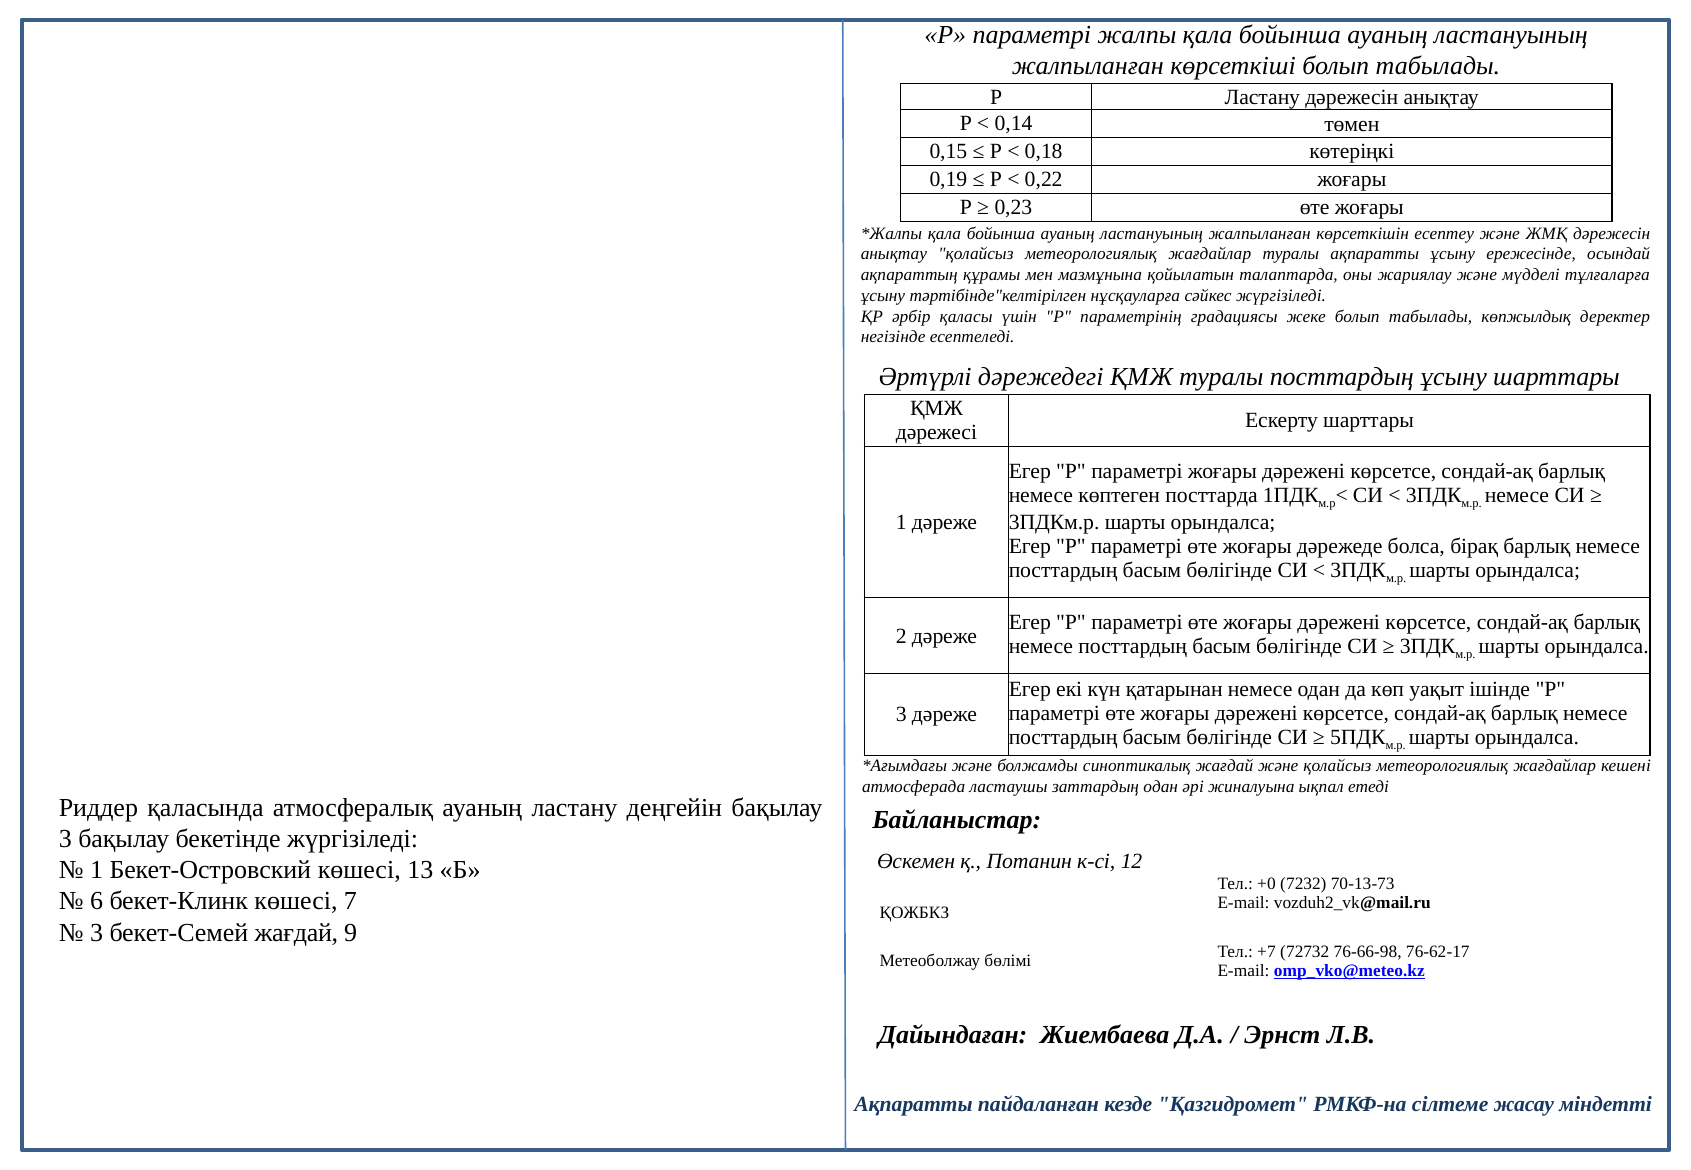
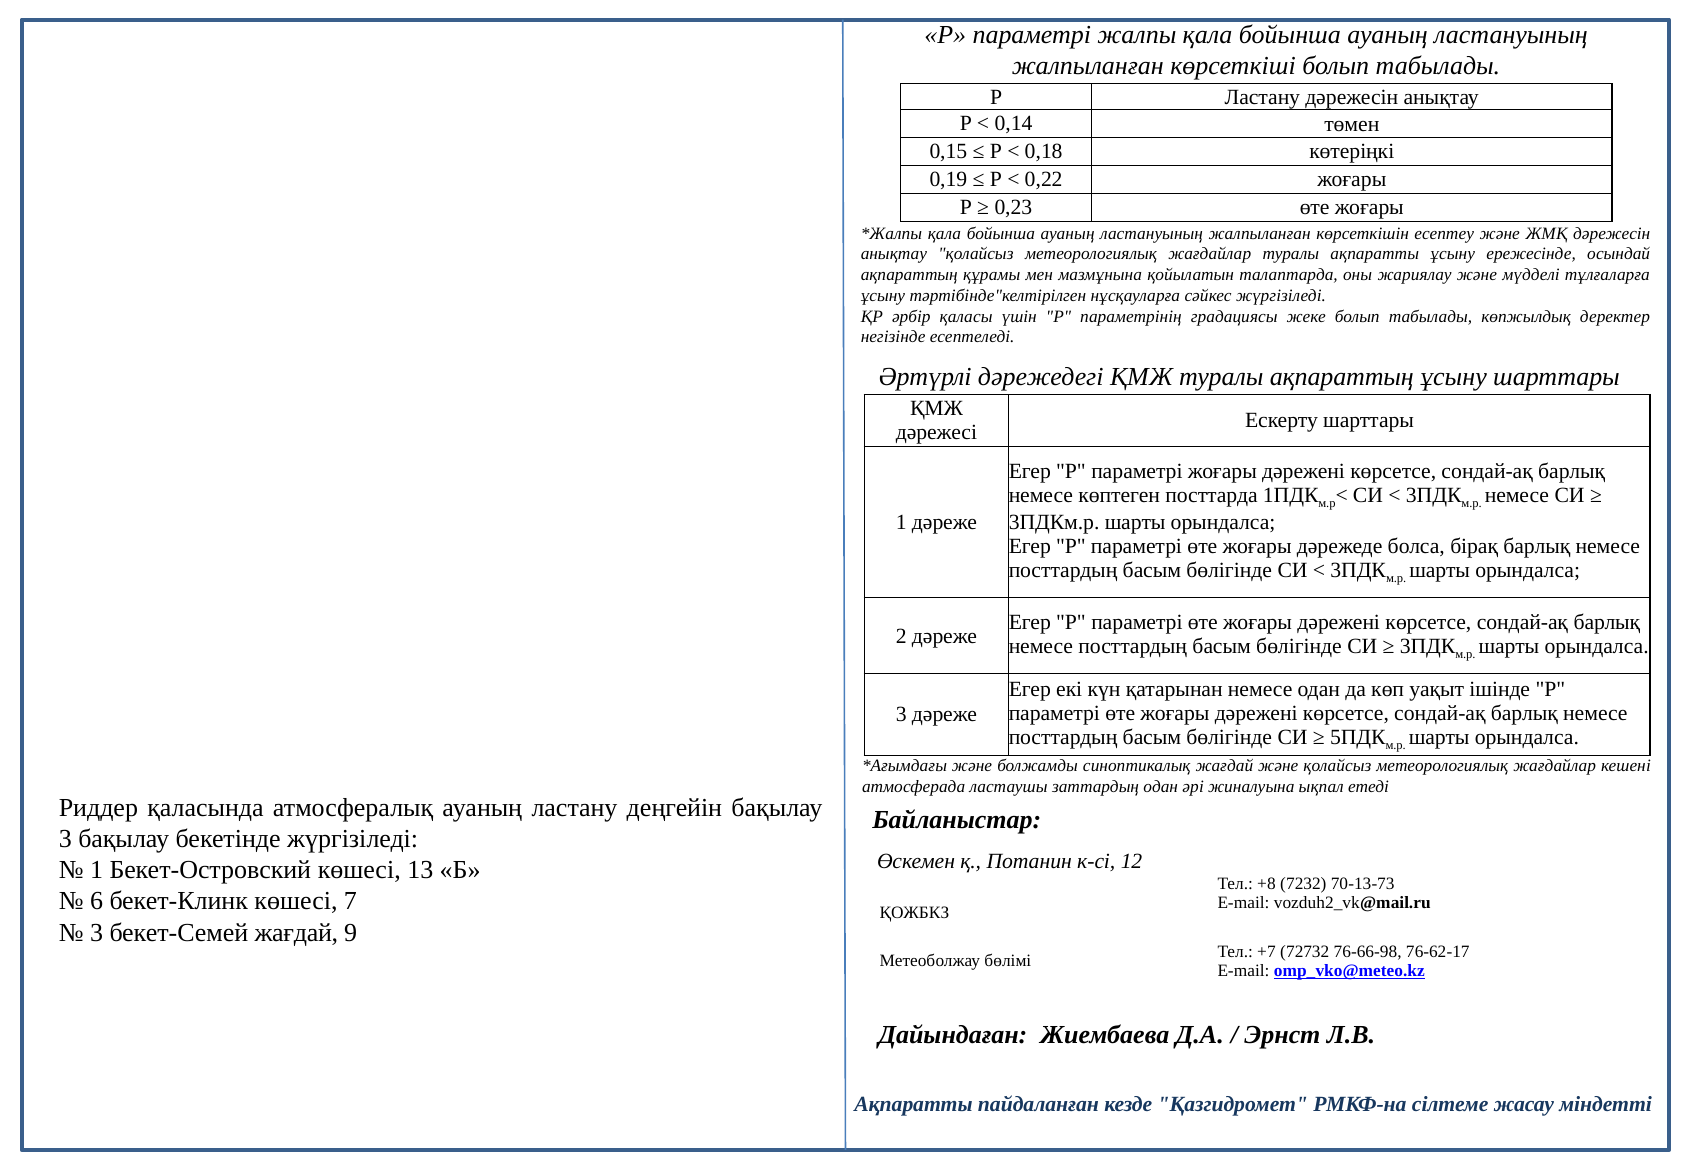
туралы посттардың: посттардың -> ақпараттың
+0: +0 -> +8
